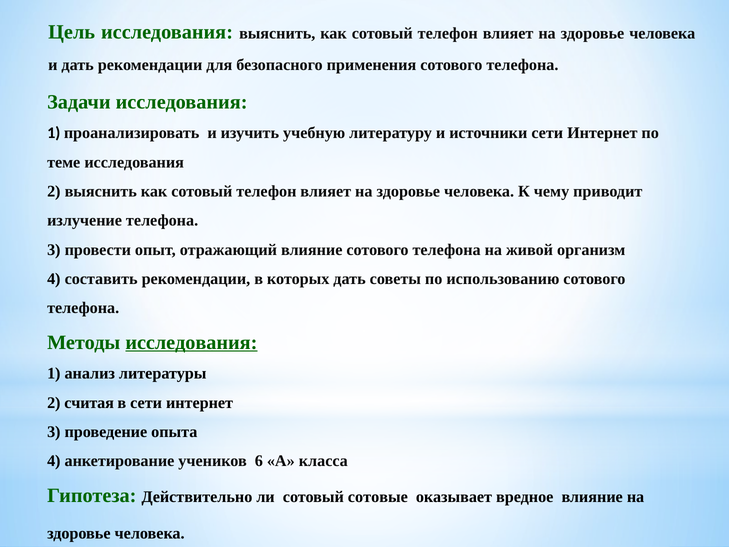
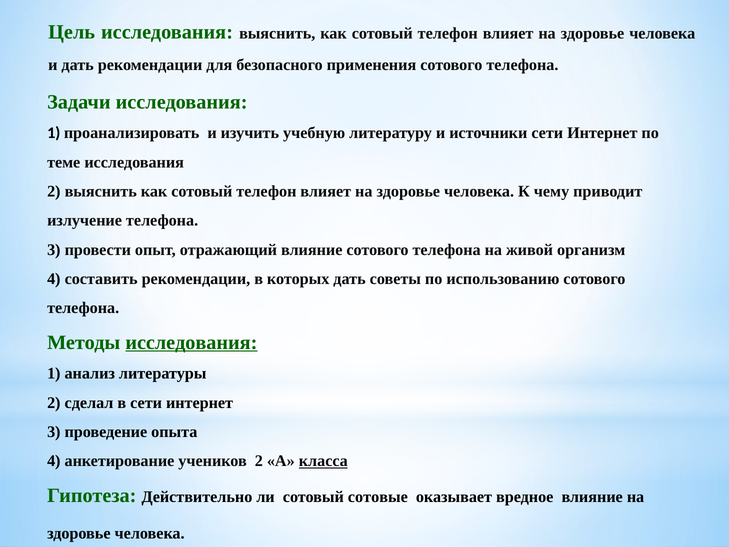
считая: считая -> сделал
учеников 6: 6 -> 2
класса underline: none -> present
